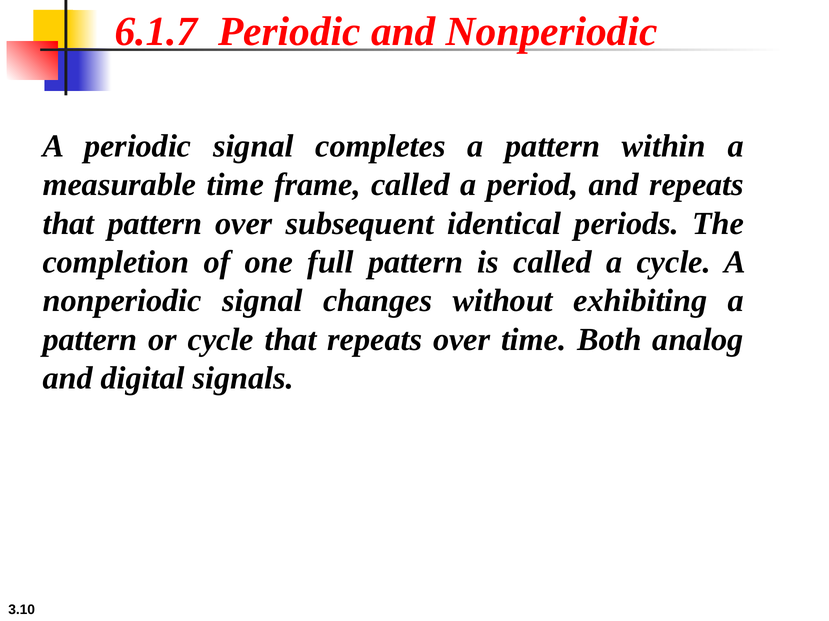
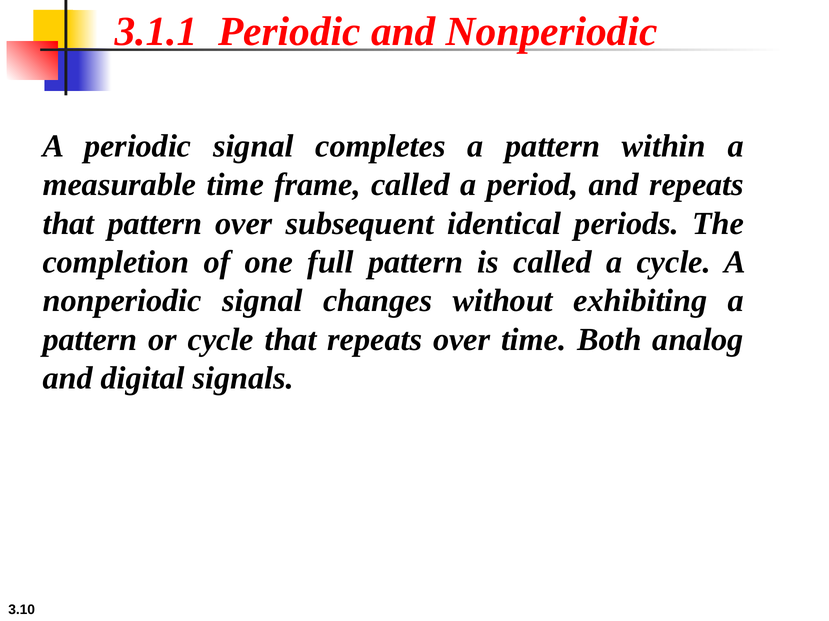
6.1.7: 6.1.7 -> 3.1.1
